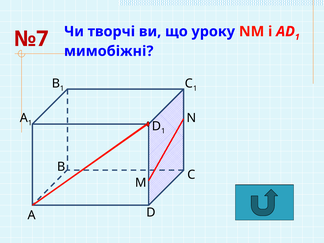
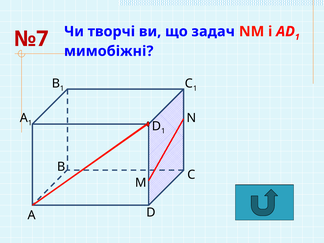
уроку: уроку -> задач
